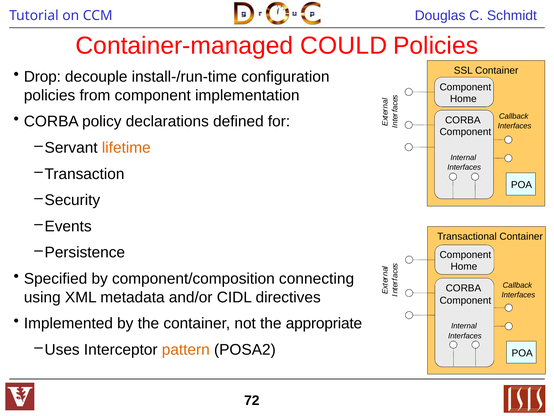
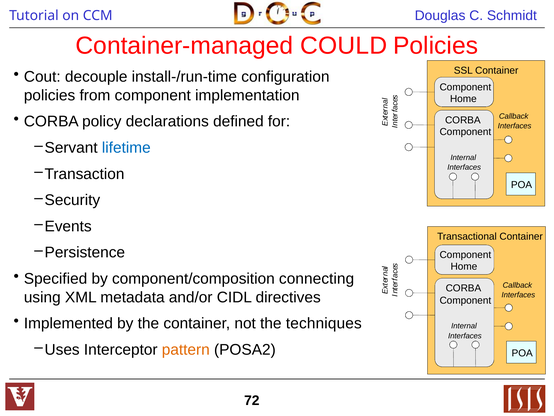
Drop: Drop -> Cout
lifetime colour: orange -> blue
appropriate: appropriate -> techniques
